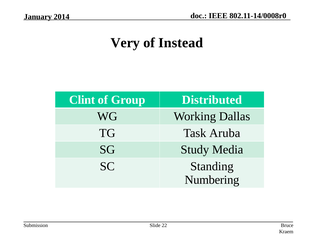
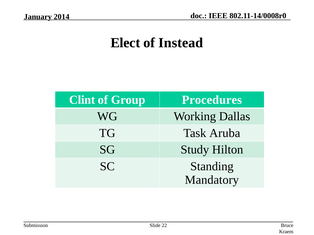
Very: Very -> Elect
Distributed: Distributed -> Procedures
Media: Media -> Hilton
Numbering: Numbering -> Mandatory
